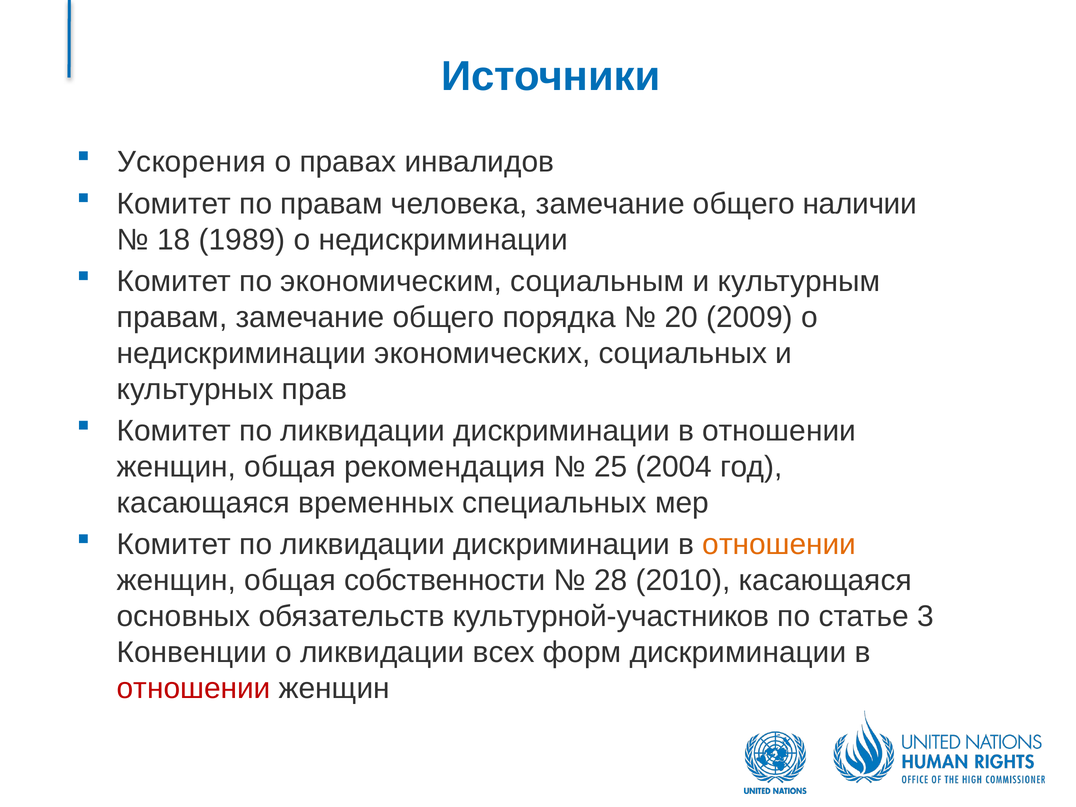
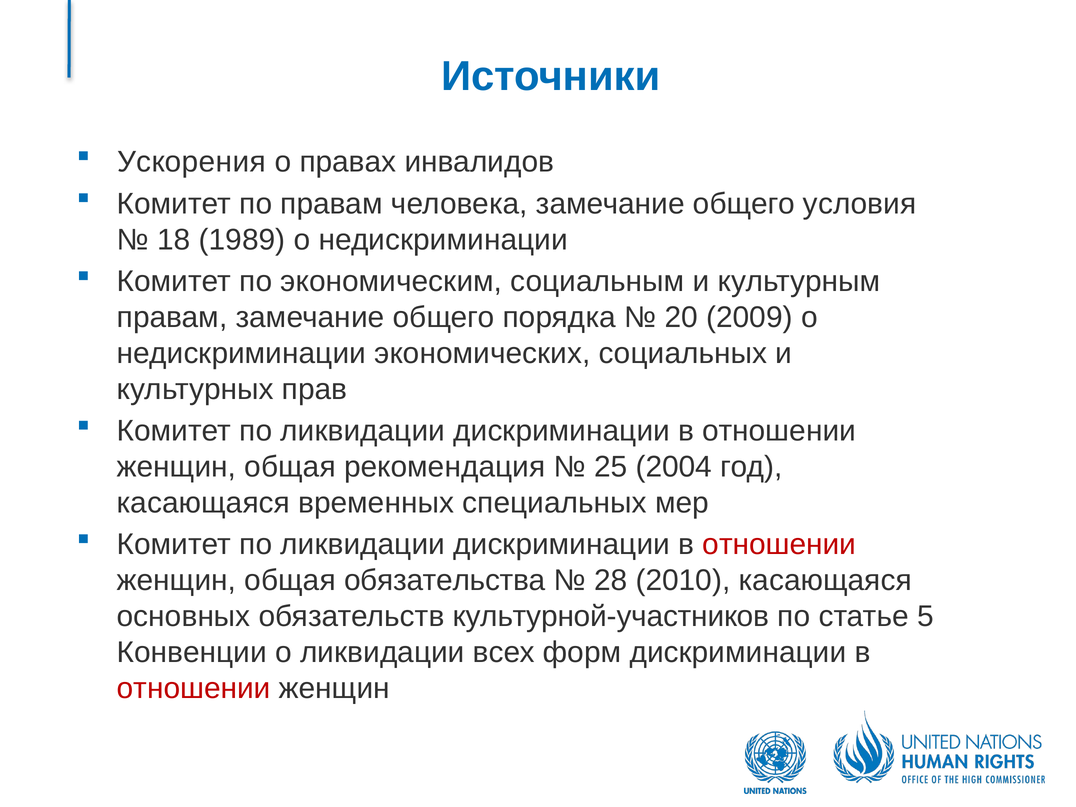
наличии: наличии -> условия
отношении at (779, 545) colour: orange -> red
собственности: собственности -> обязательства
3: 3 -> 5
